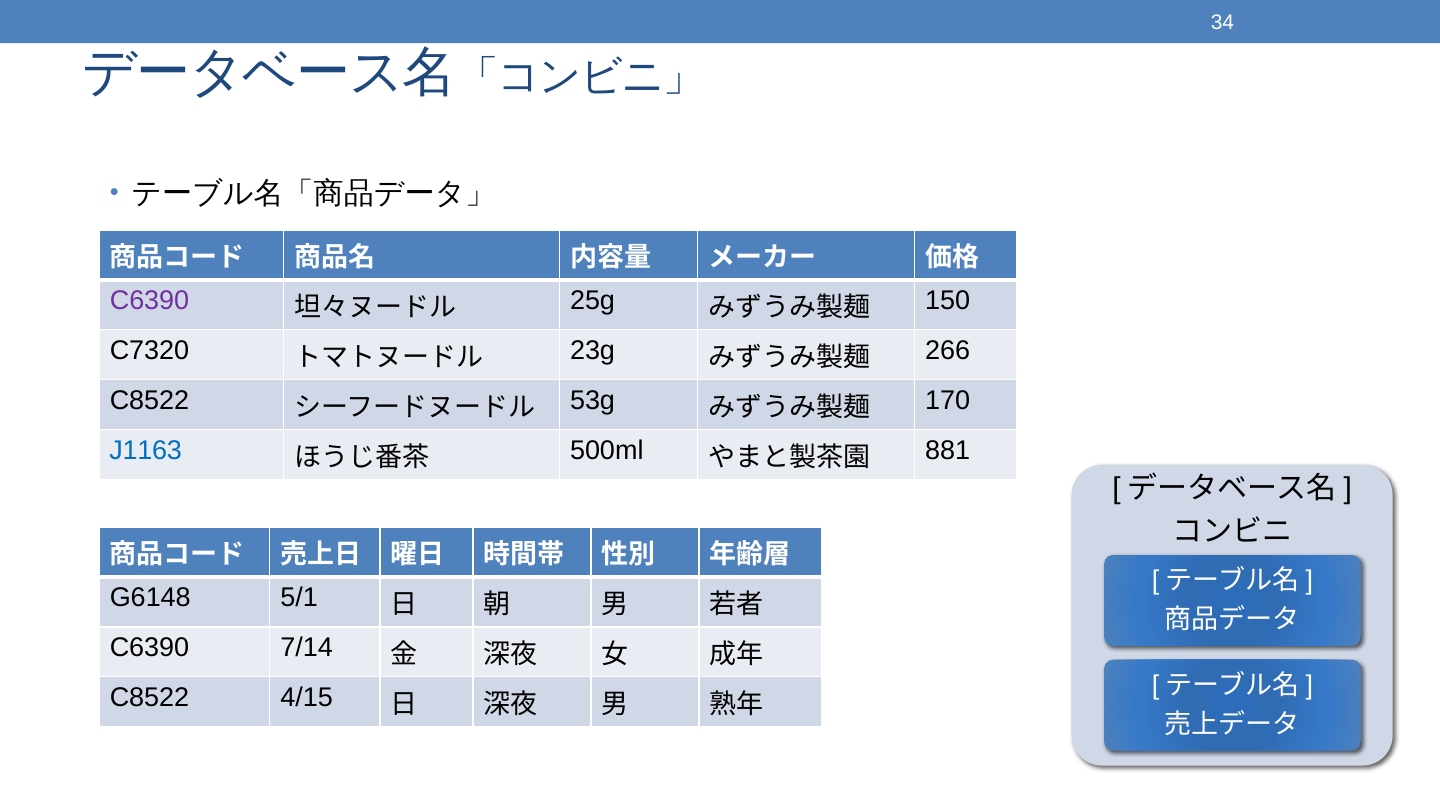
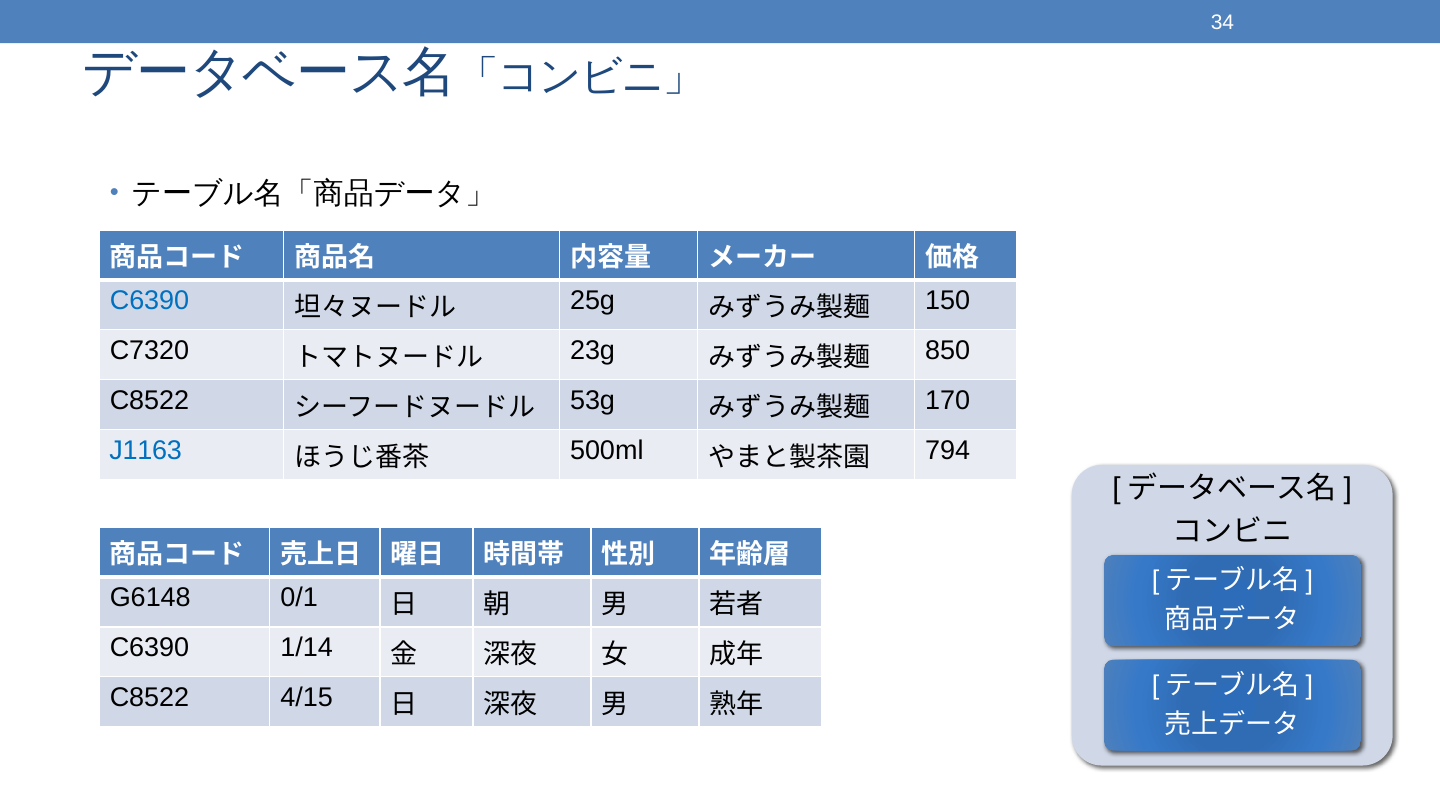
C6390 at (150, 301) colour: purple -> blue
266: 266 -> 850
881: 881 -> 794
5/1: 5/1 -> 0/1
7/14: 7/14 -> 1/14
